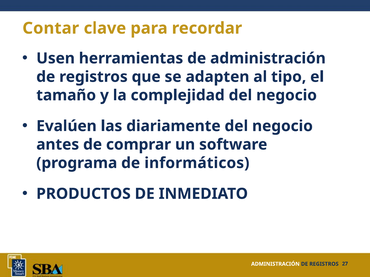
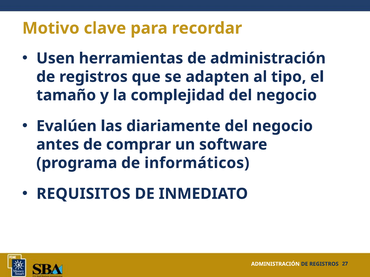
Contar: Contar -> Motivo
PRODUCTOS: PRODUCTOS -> REQUISITOS
